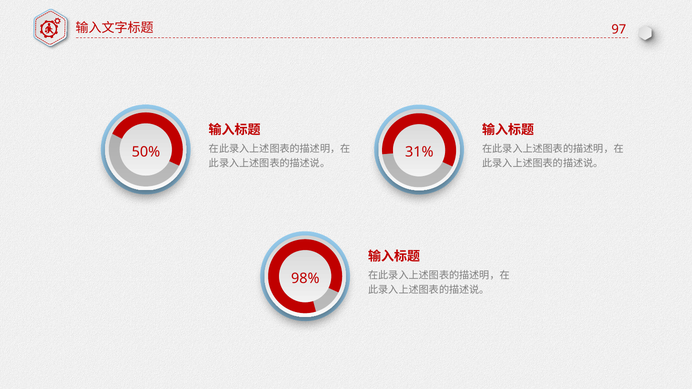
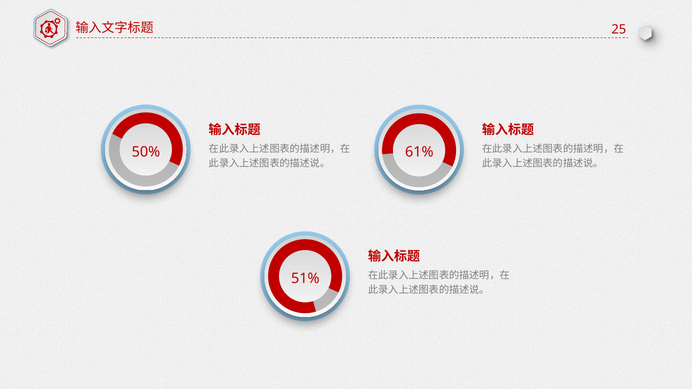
97: 97 -> 25
31%: 31% -> 61%
98%: 98% -> 51%
